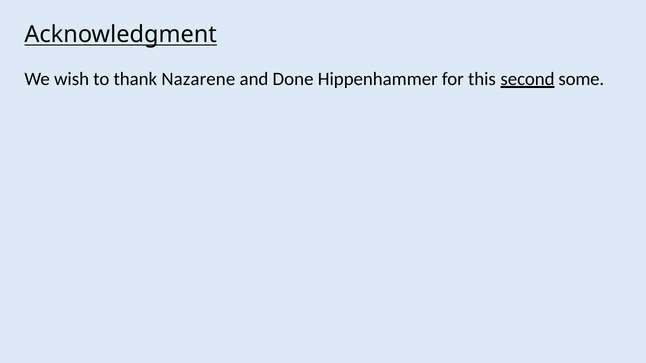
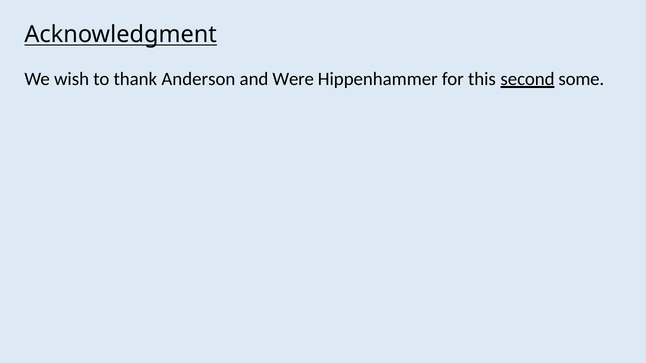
Nazarene: Nazarene -> Anderson
Done: Done -> Were
